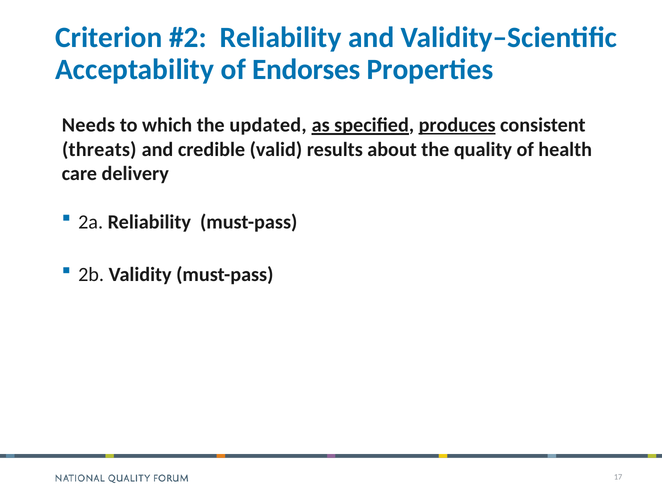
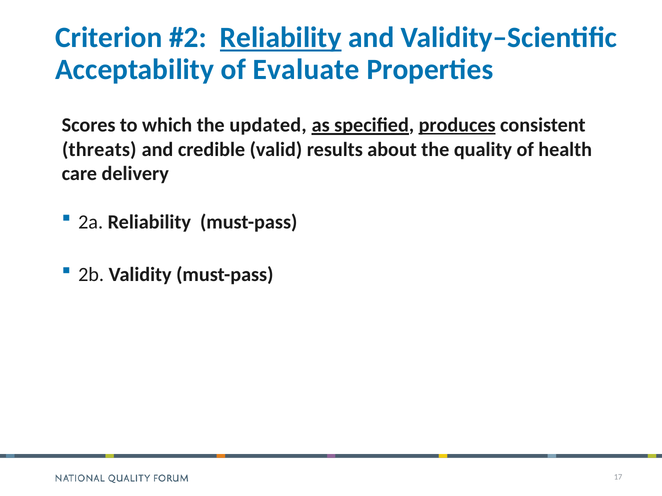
Reliability at (281, 38) underline: none -> present
Endorses: Endorses -> Evaluate
Needs: Needs -> Scores
